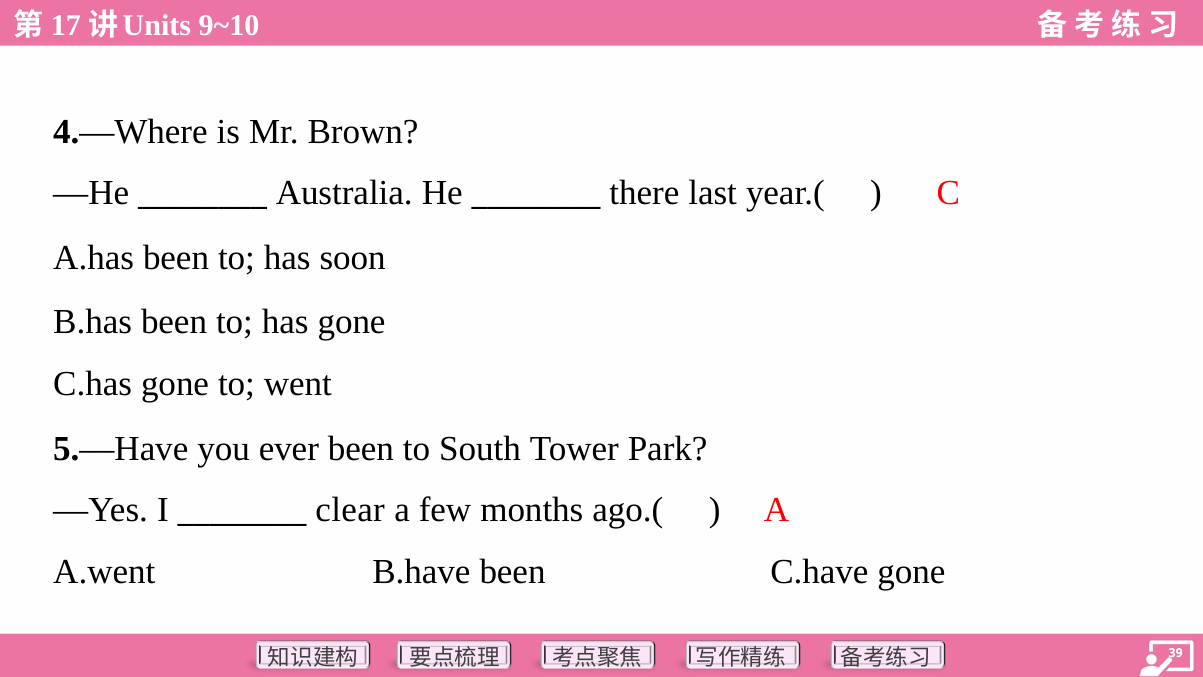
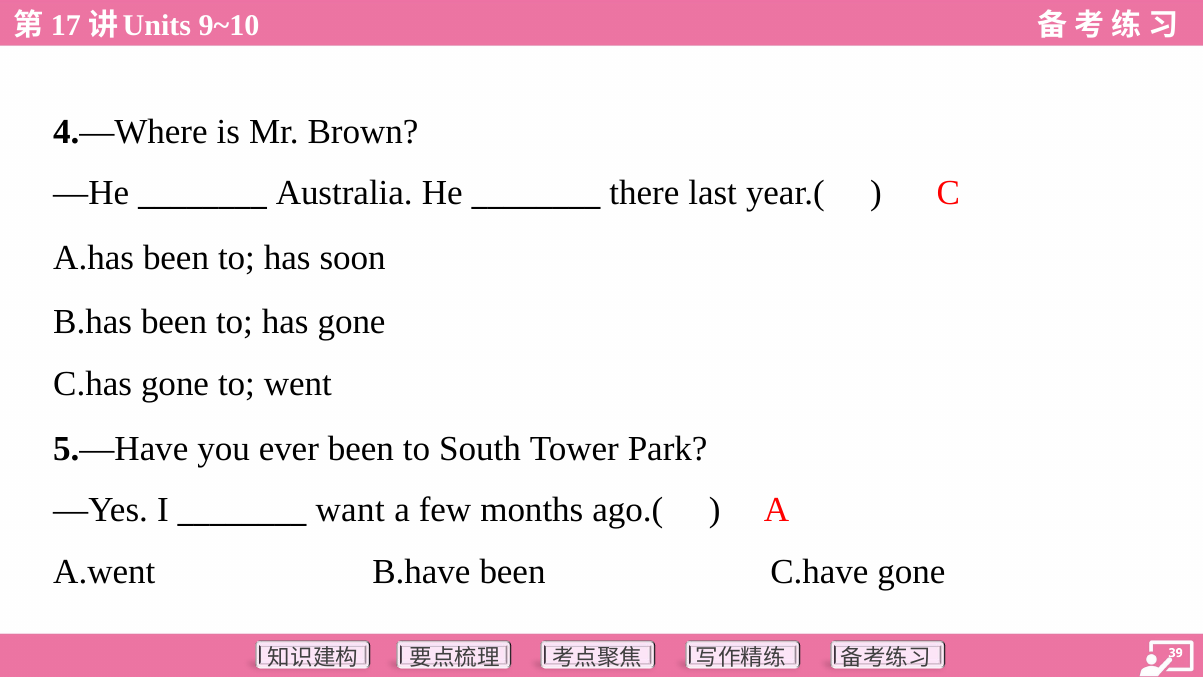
clear: clear -> want
